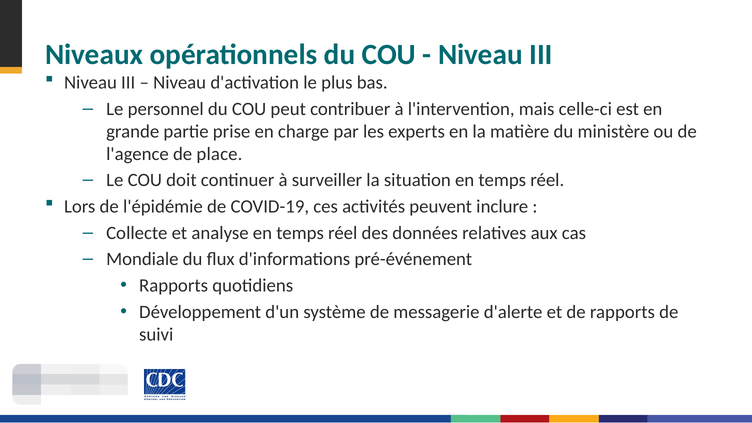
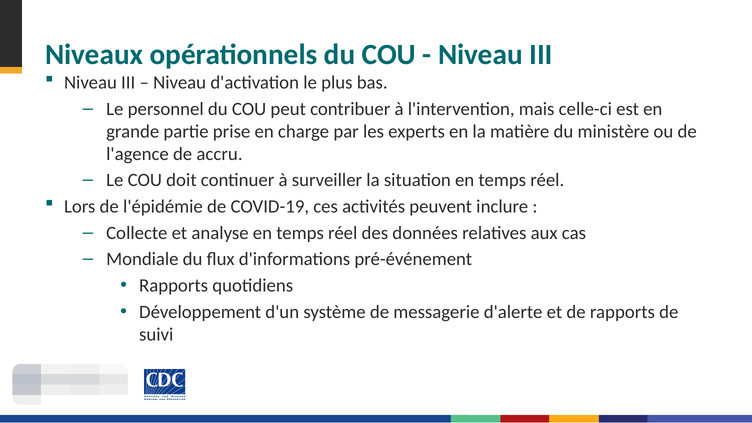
place: place -> accru
